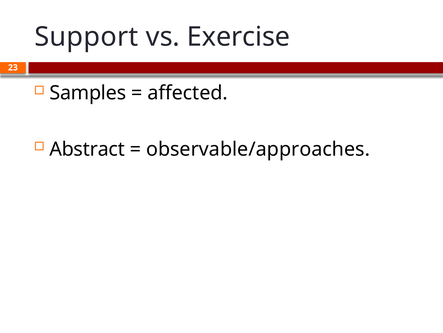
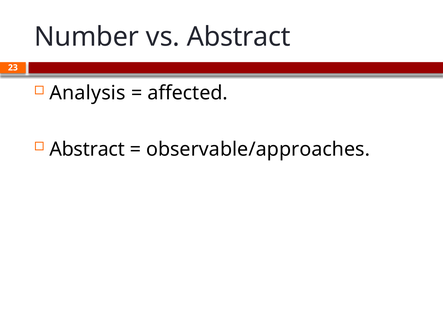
Support: Support -> Number
vs Exercise: Exercise -> Abstract
Samples: Samples -> Analysis
